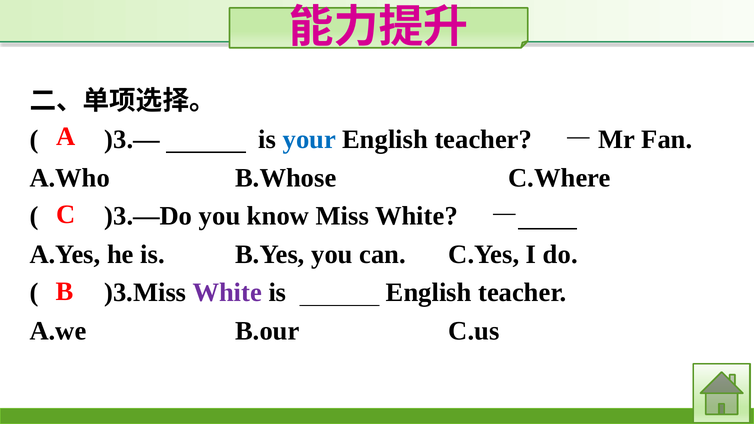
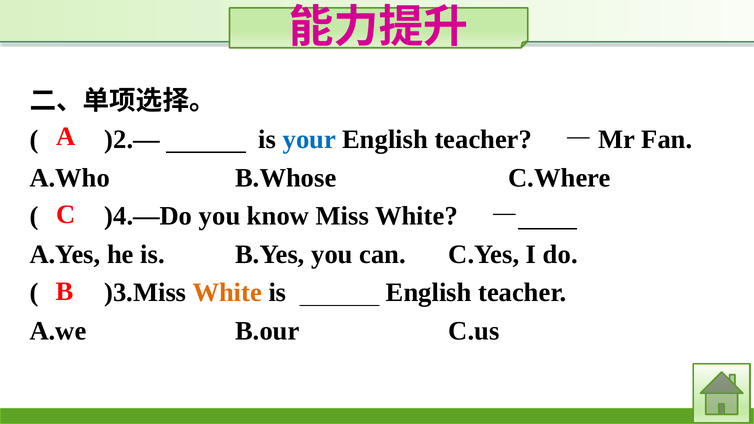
)3.—: )3.— -> )2.—
)3.—Do: )3.—Do -> )4.—Do
White at (227, 293) colour: purple -> orange
